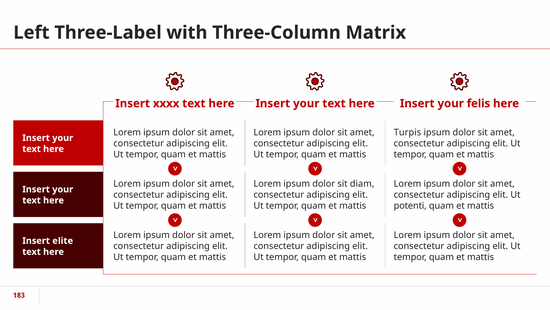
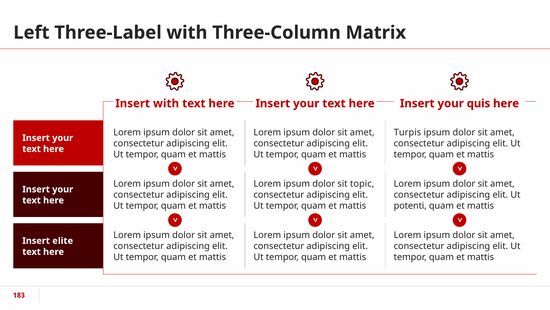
Insert xxxx: xxxx -> with
felis: felis -> quis
diam: diam -> topic
